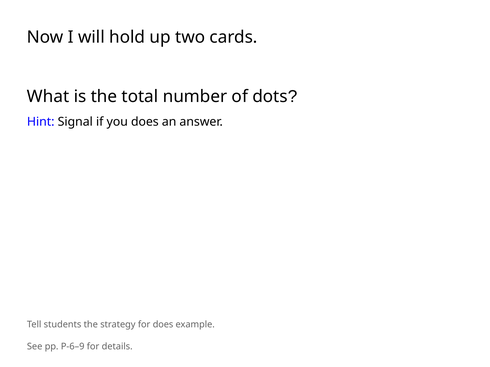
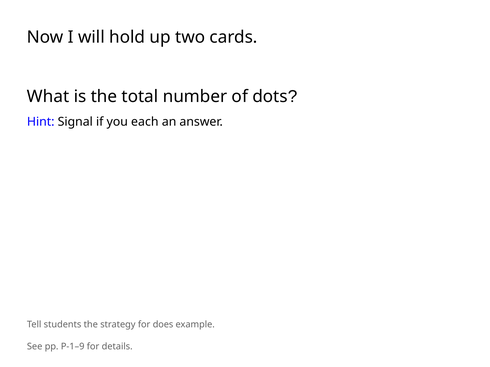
you does: does -> each
P-6–9: P-6–9 -> P-1–9
